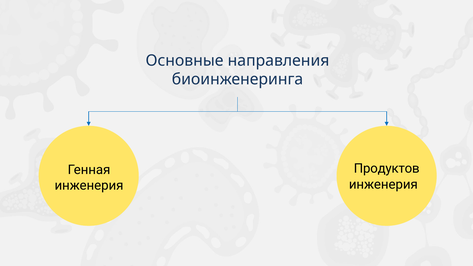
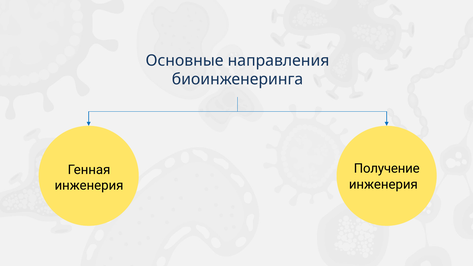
Продуктов: Продуктов -> Получение
